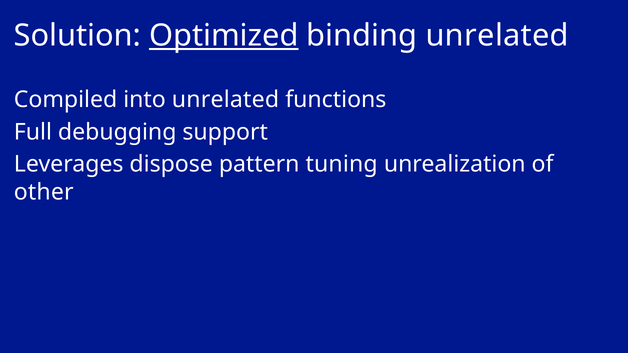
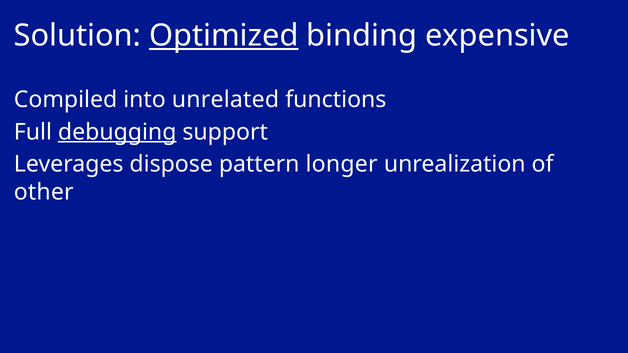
binding unrelated: unrelated -> expensive
debugging underline: none -> present
tuning: tuning -> longer
